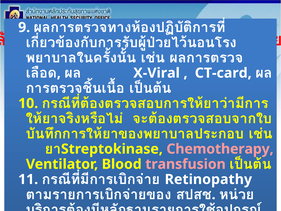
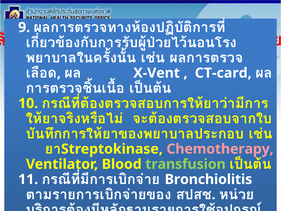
X-Viral: X-Viral -> X-Vent
transfusion colour: pink -> light green
Retinopathy: Retinopathy -> Bronchiolitis
